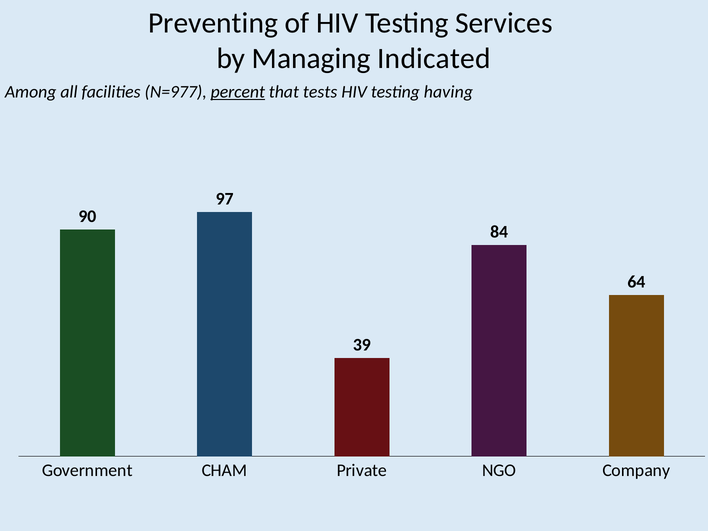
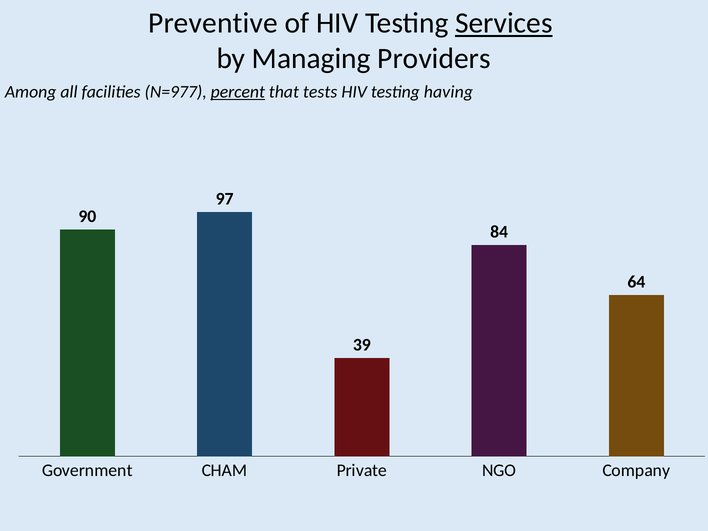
Preventing: Preventing -> Preventive
Services underline: none -> present
Indicated: Indicated -> Providers
